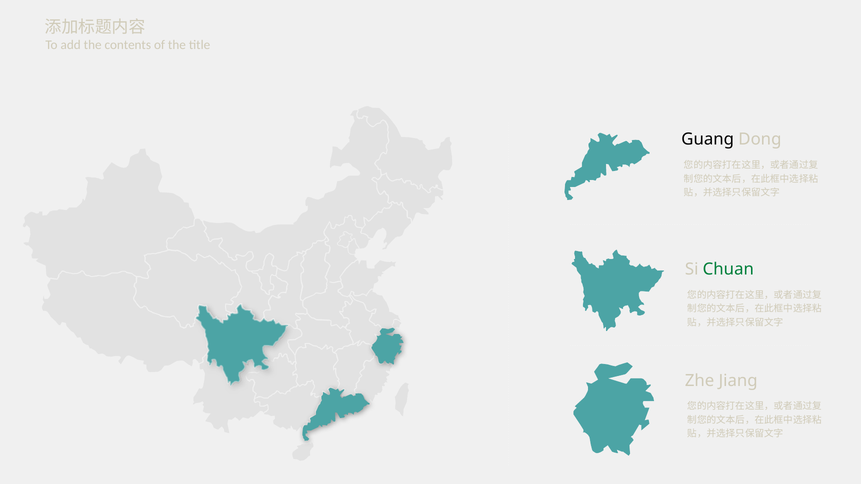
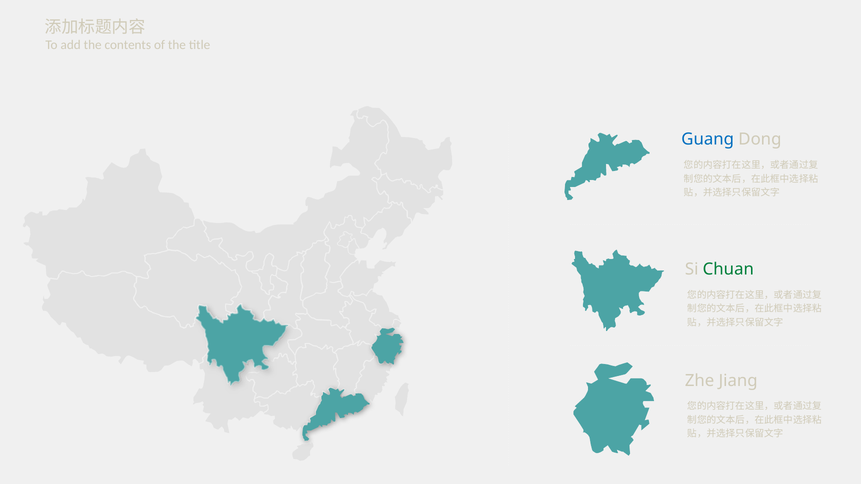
Guang colour: black -> blue
